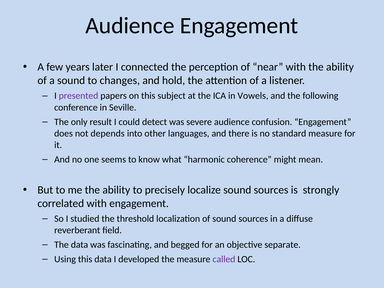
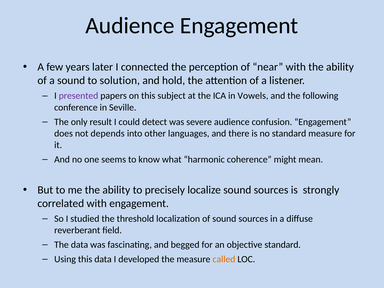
changes: changes -> solution
objective separate: separate -> standard
called colour: purple -> orange
